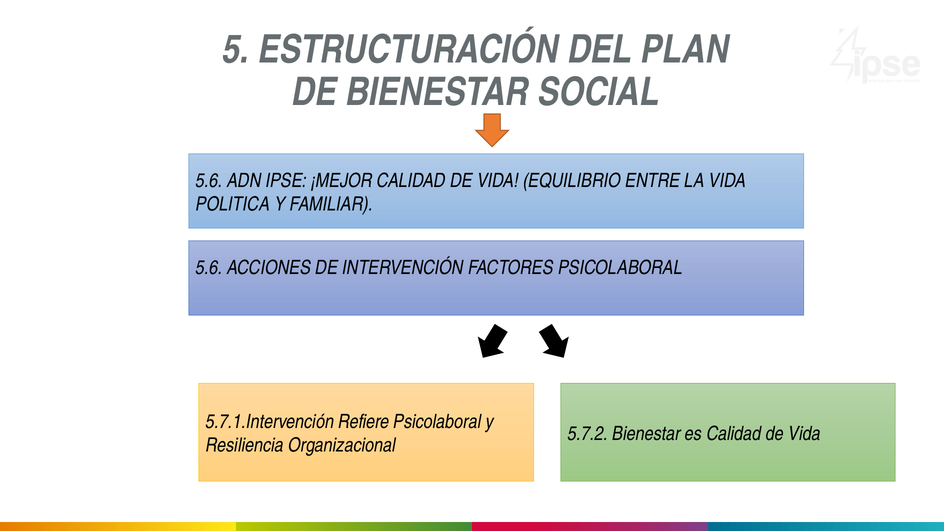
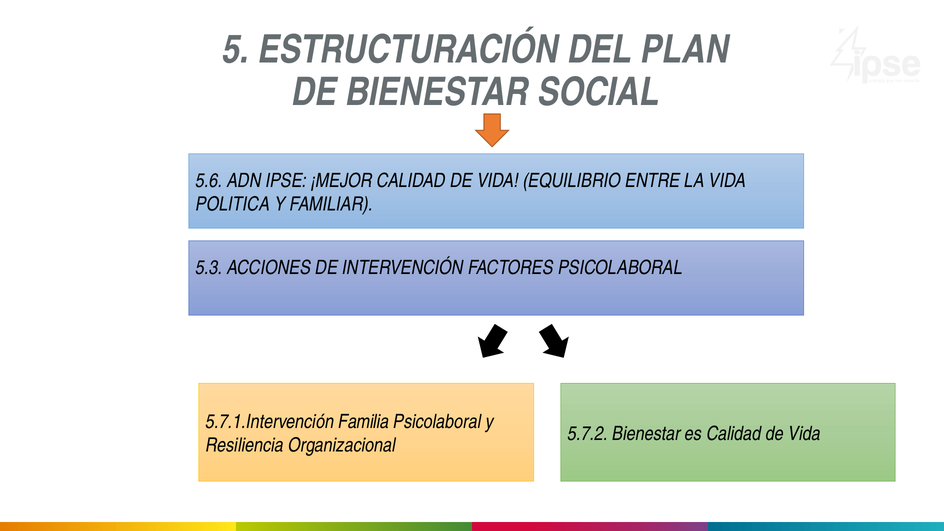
5.6 at (209, 268): 5.6 -> 5.3
Refiere: Refiere -> Familia
